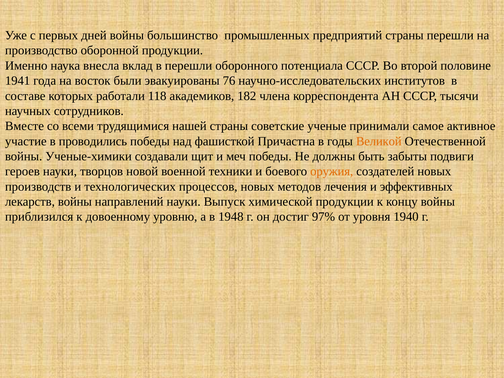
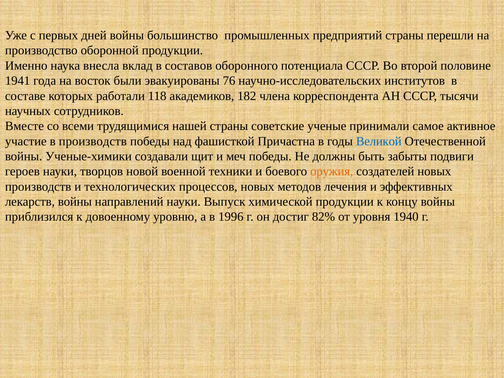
в перешли: перешли -> составов
в проводились: проводились -> производств
Великой colour: orange -> blue
1948: 1948 -> 1996
97%: 97% -> 82%
